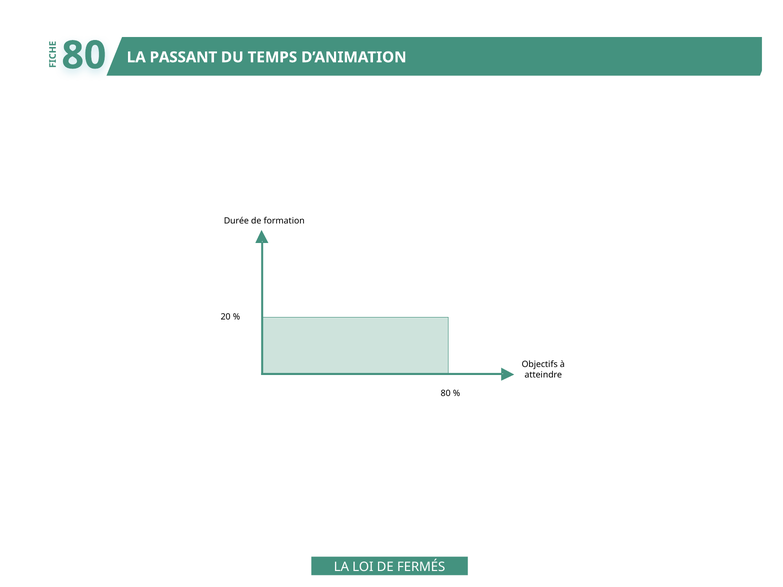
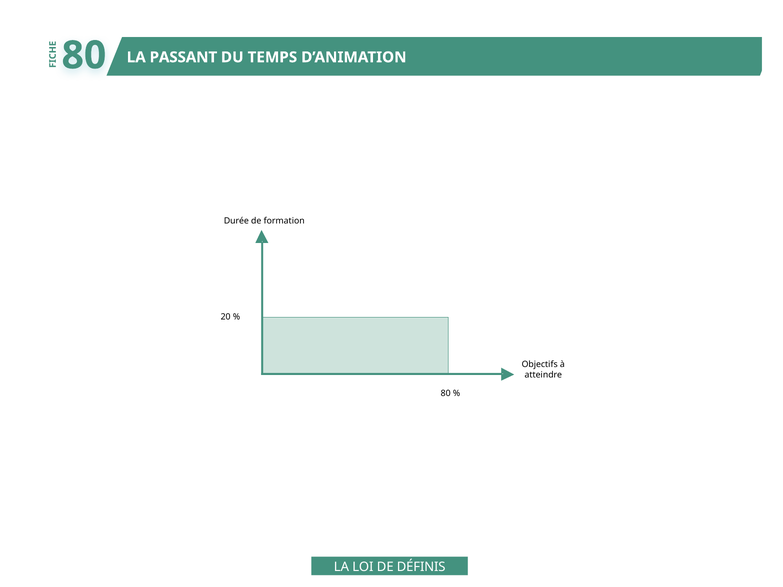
FERMÉS: FERMÉS -> DÉFINIS
